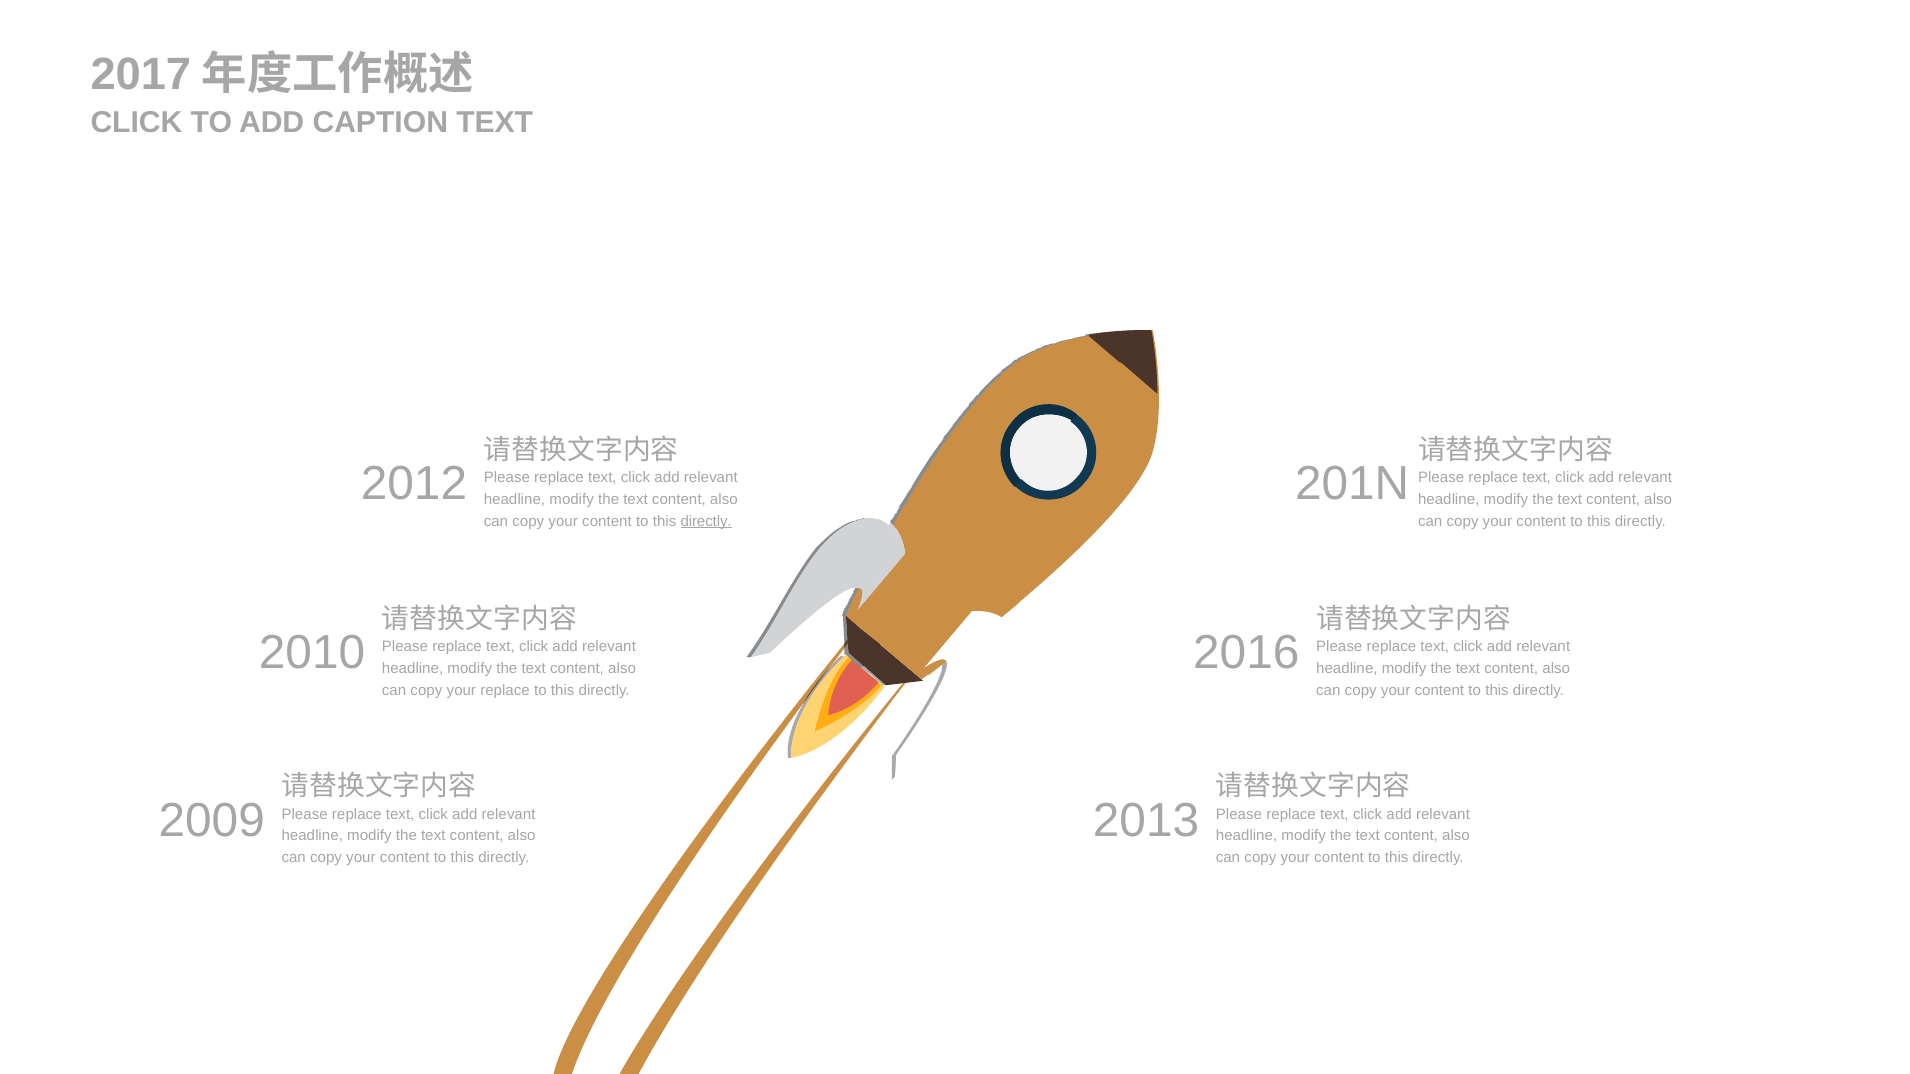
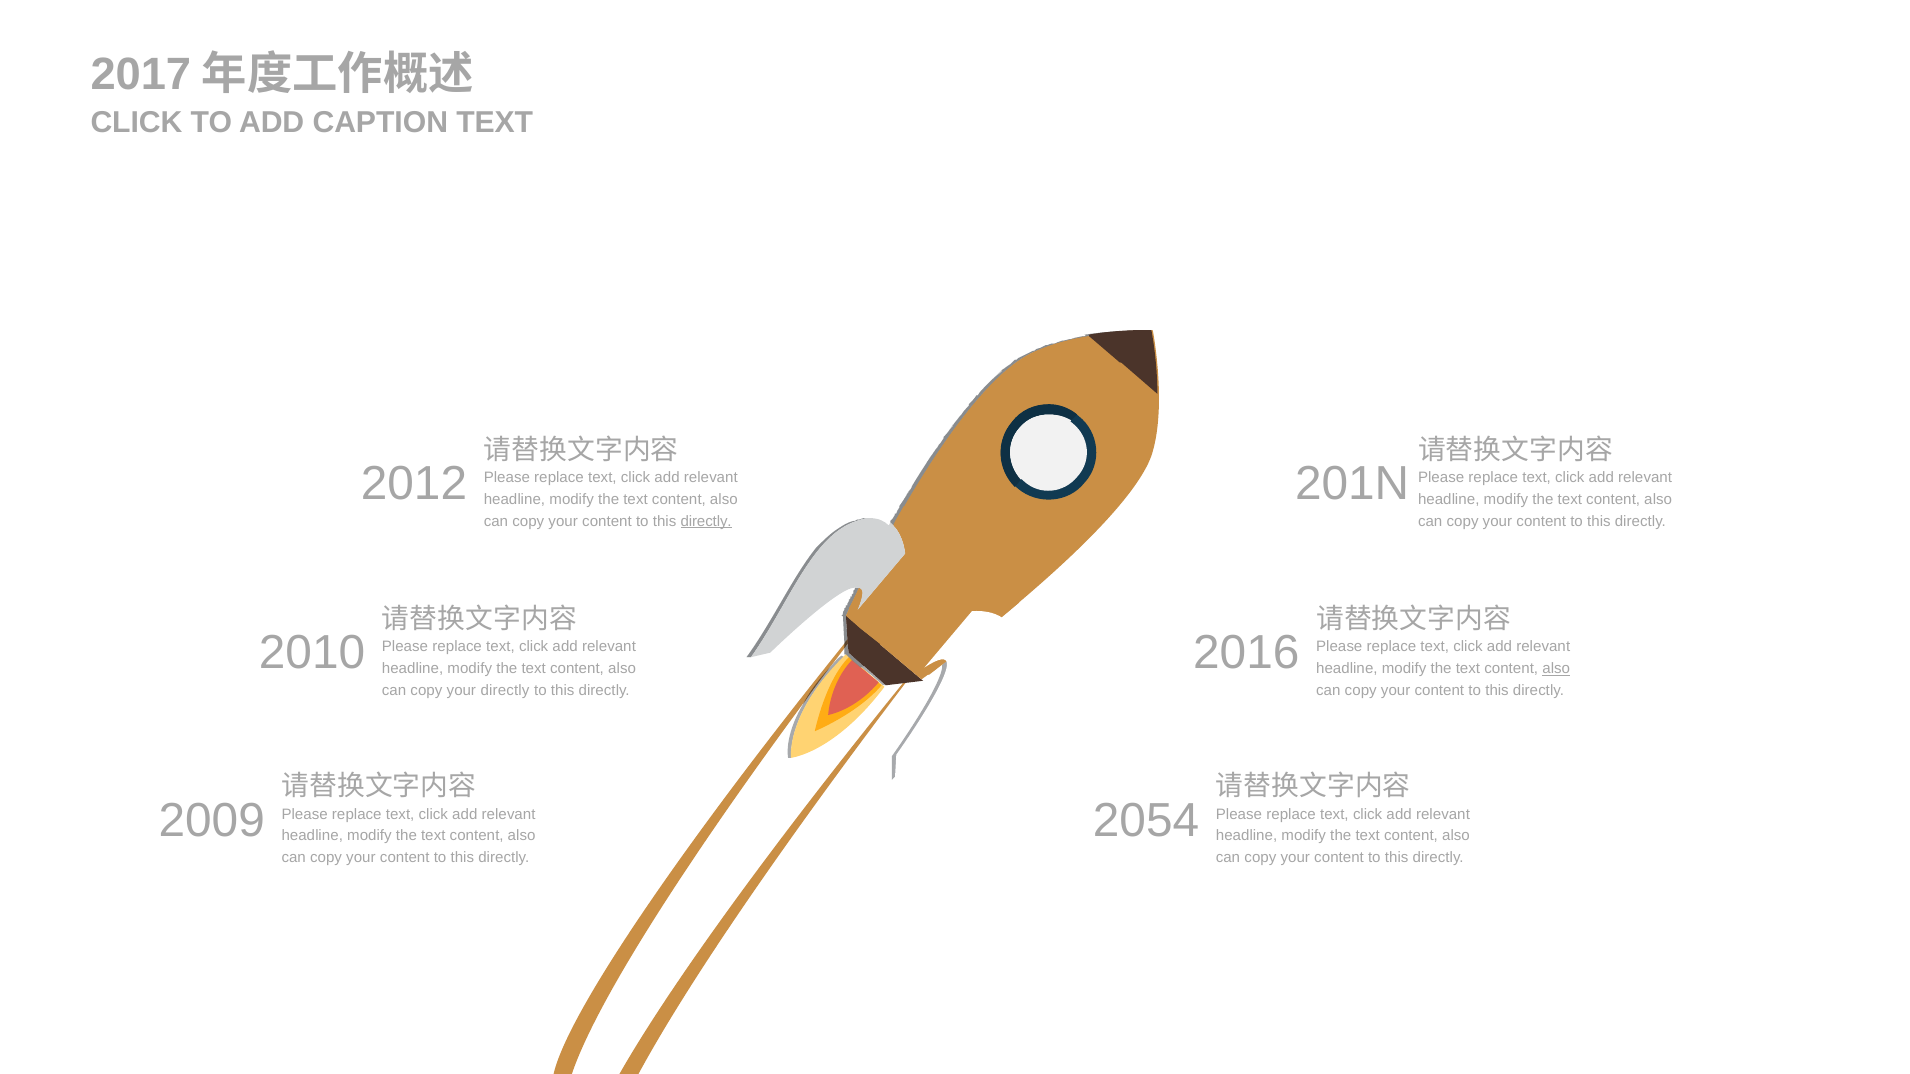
also at (1556, 669) underline: none -> present
your replace: replace -> directly
2013: 2013 -> 2054
